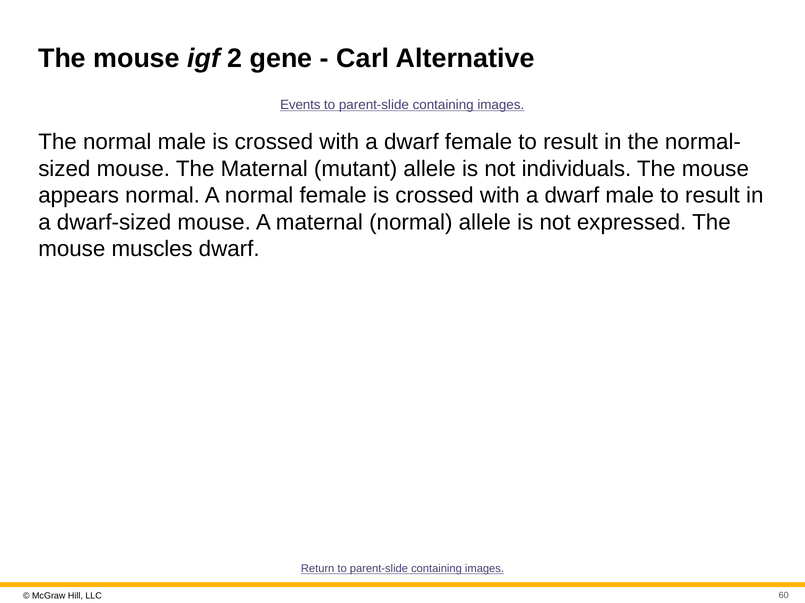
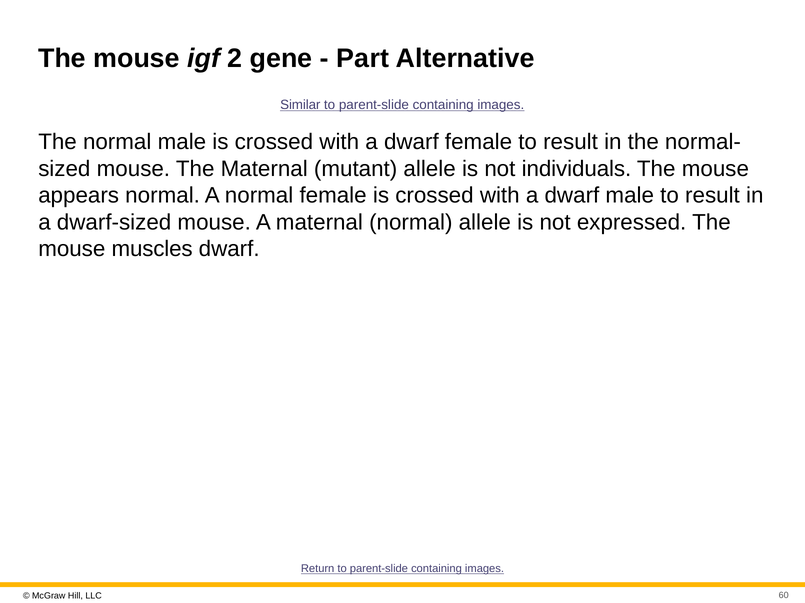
Carl: Carl -> Part
Events: Events -> Similar
